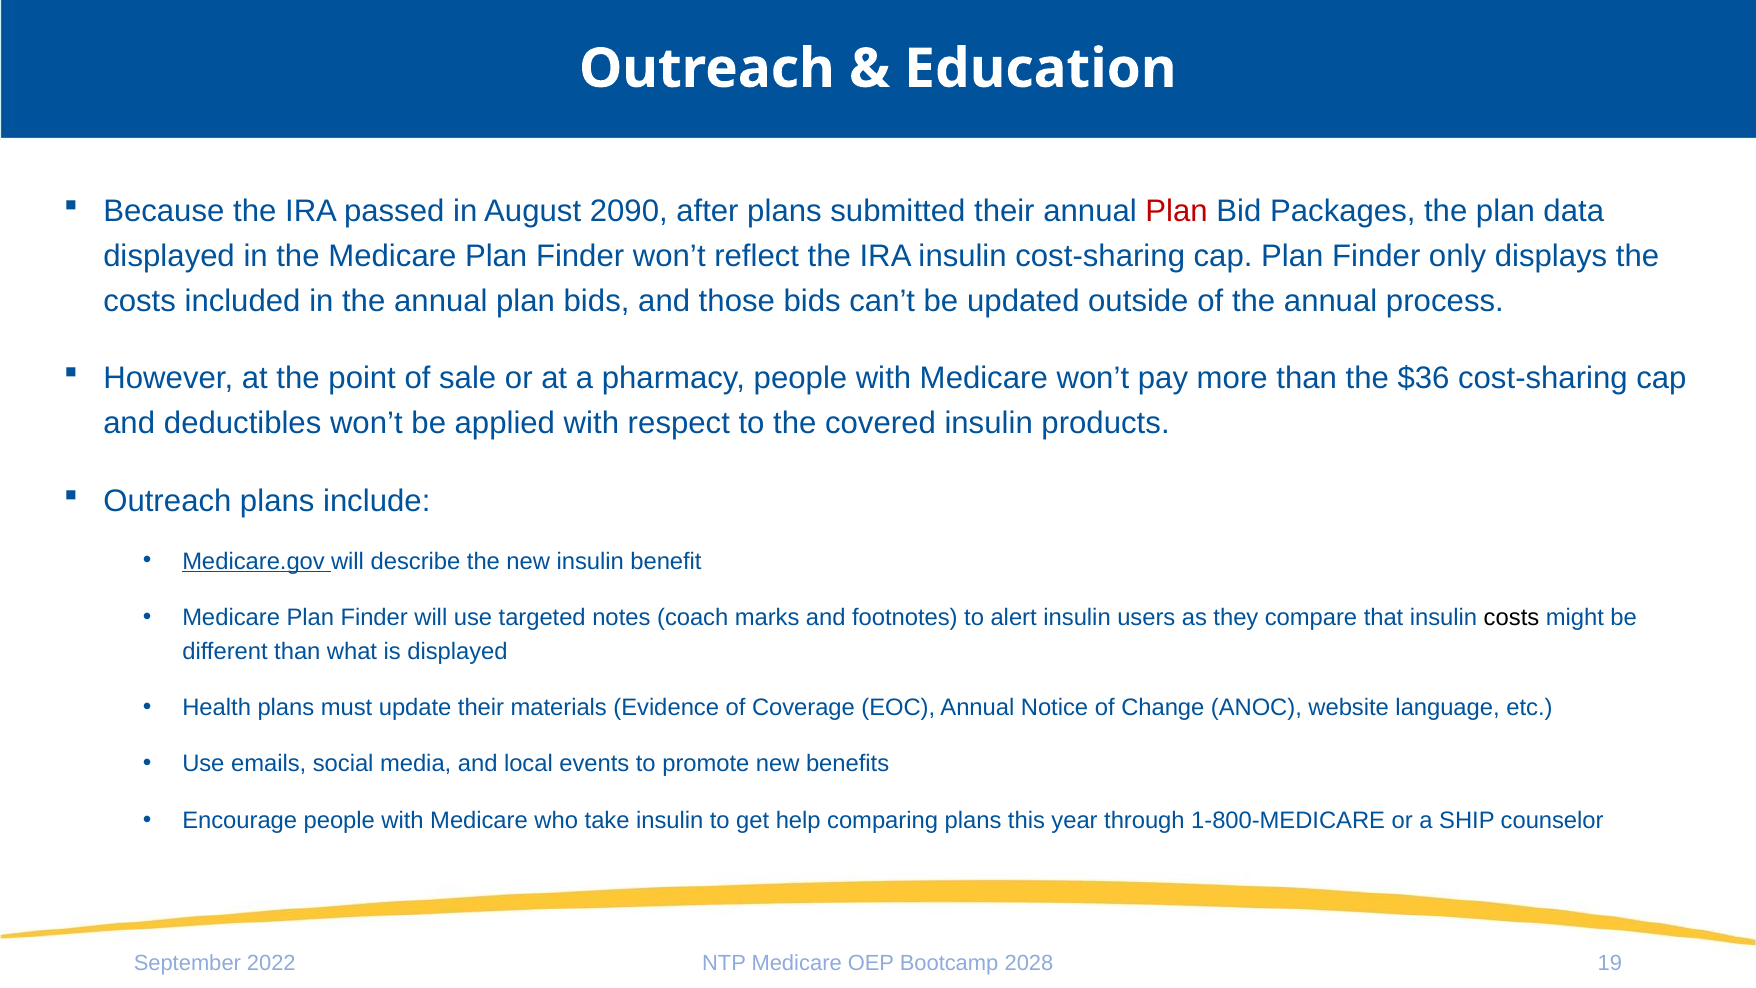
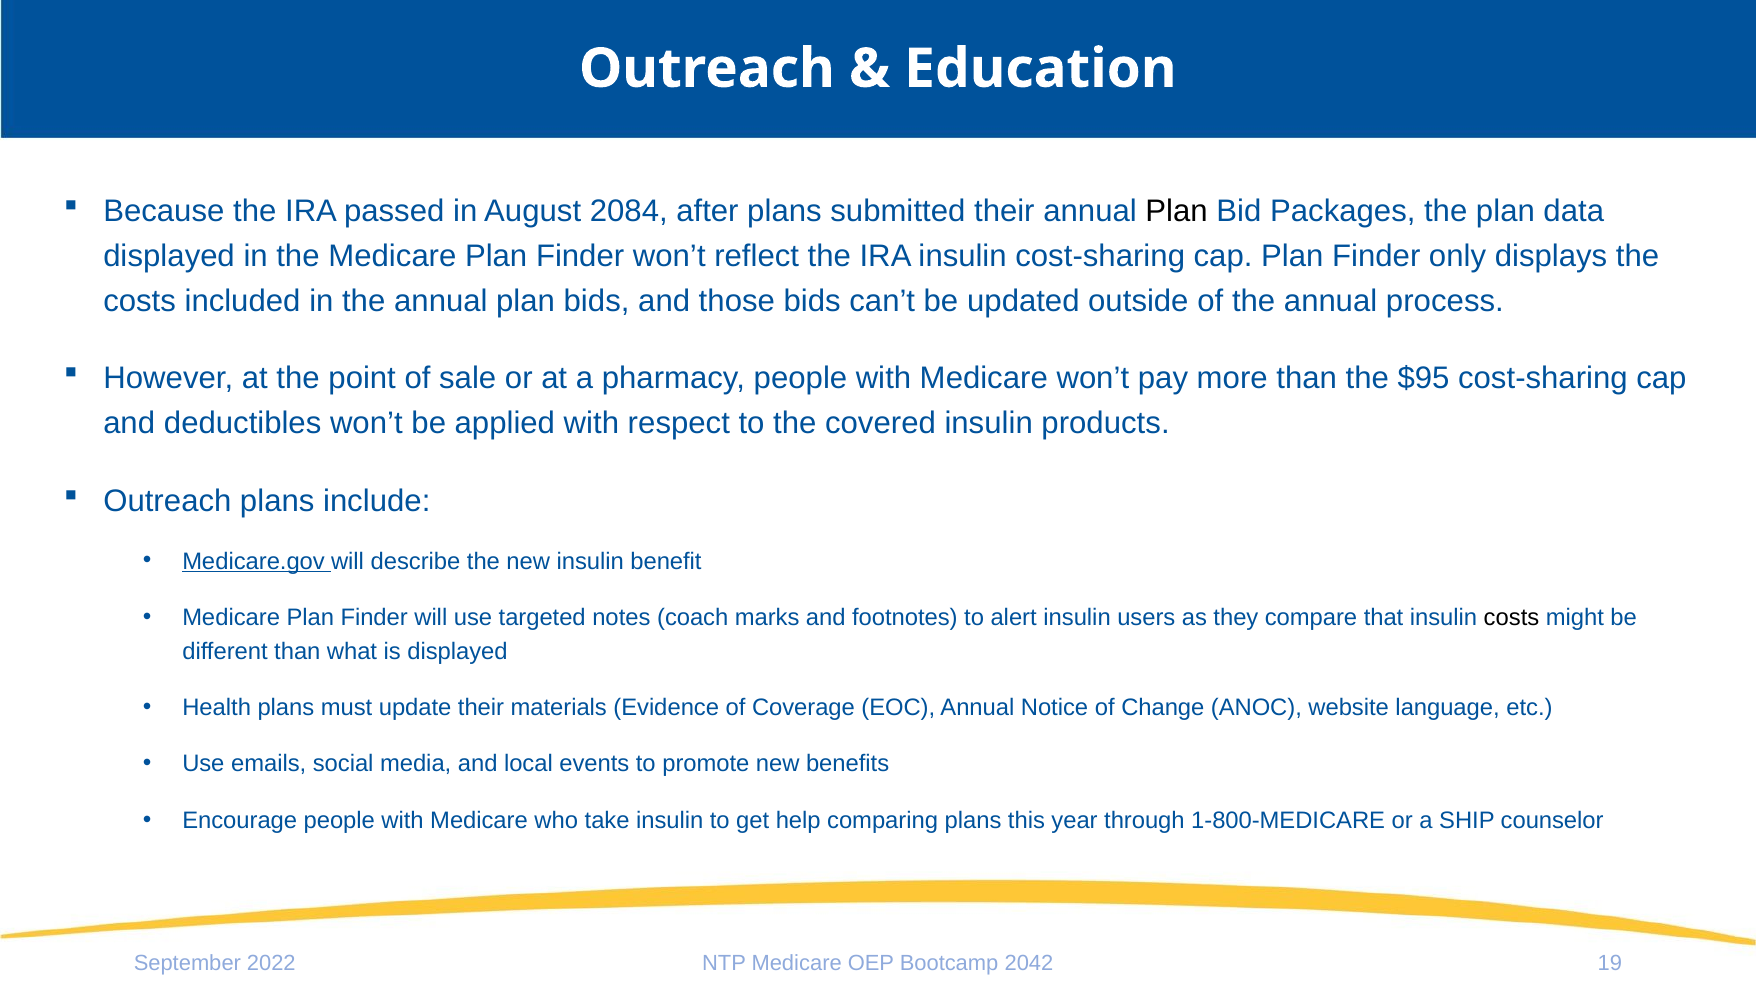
2090: 2090 -> 2084
Plan at (1177, 211) colour: red -> black
$36: $36 -> $95
2028: 2028 -> 2042
